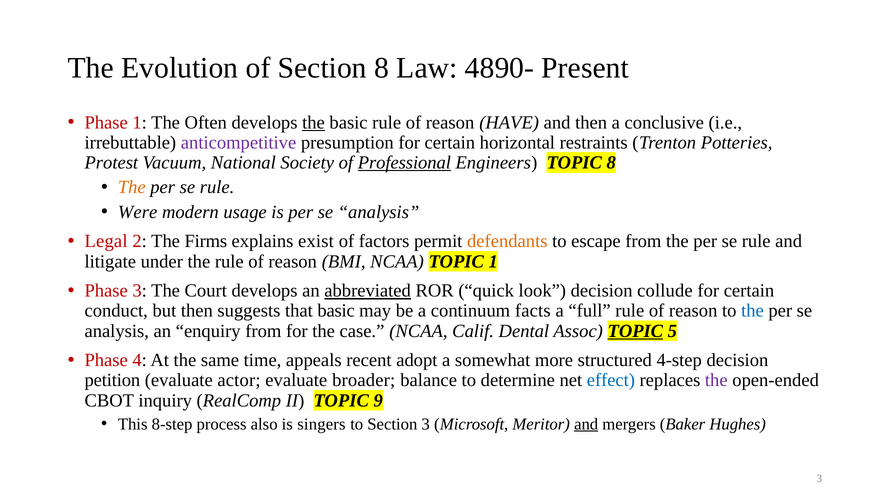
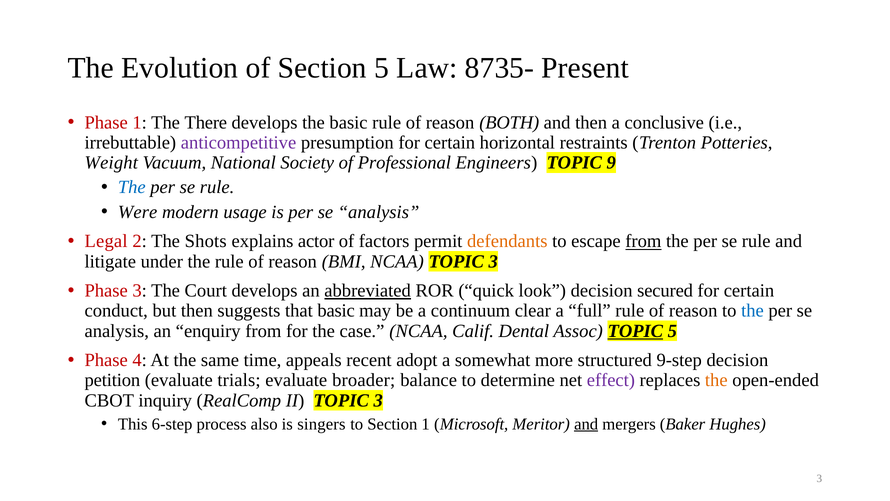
Section 8: 8 -> 5
4890-: 4890- -> 8735-
Often: Often -> There
the at (314, 122) underline: present -> none
HAVE: HAVE -> BOTH
Protest: Protest -> Weight
Professional underline: present -> none
TOPIC 8: 8 -> 9
The at (132, 187) colour: orange -> blue
Firms: Firms -> Shots
exist: exist -> actor
from at (643, 241) underline: none -> present
NCAA TOPIC 1: 1 -> 3
collude: collude -> secured
facts: facts -> clear
4-step: 4-step -> 9-step
actor: actor -> trials
effect colour: blue -> purple
the at (716, 380) colour: purple -> orange
II TOPIC 9: 9 -> 3
8-step: 8-step -> 6-step
Section 3: 3 -> 1
